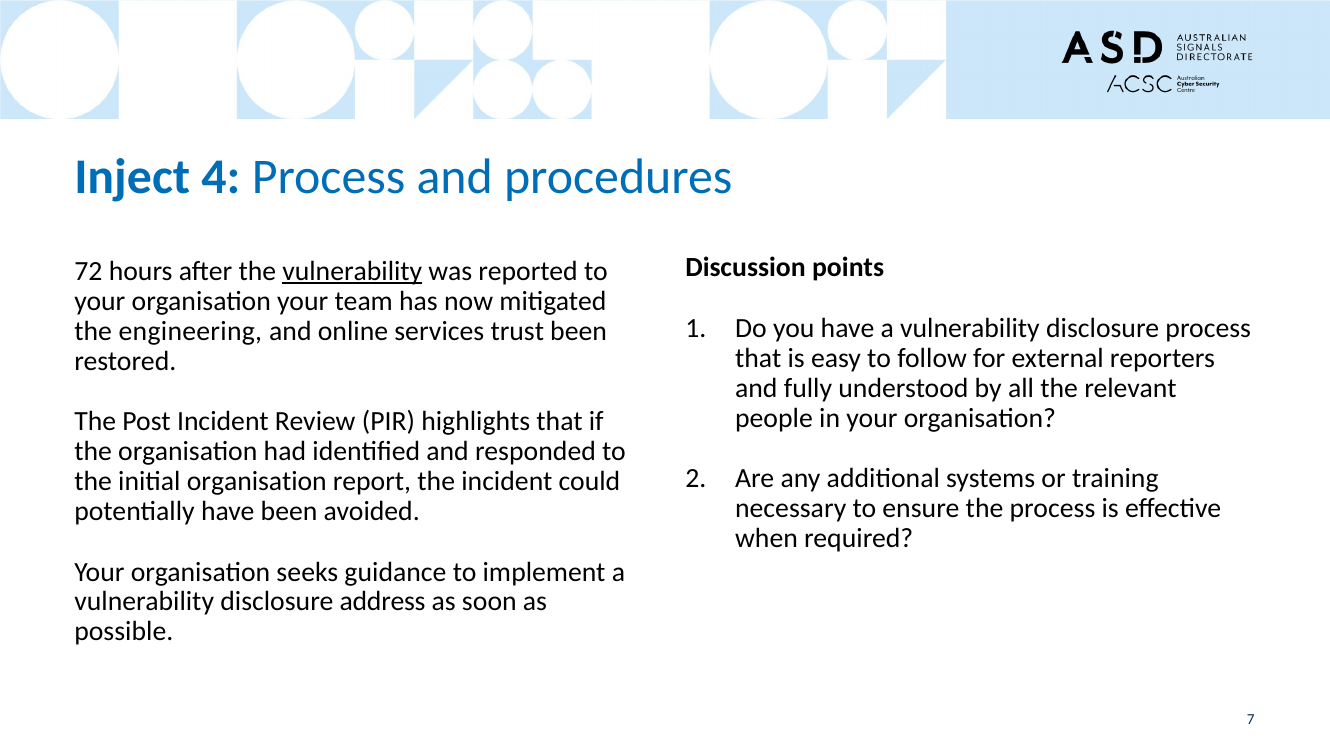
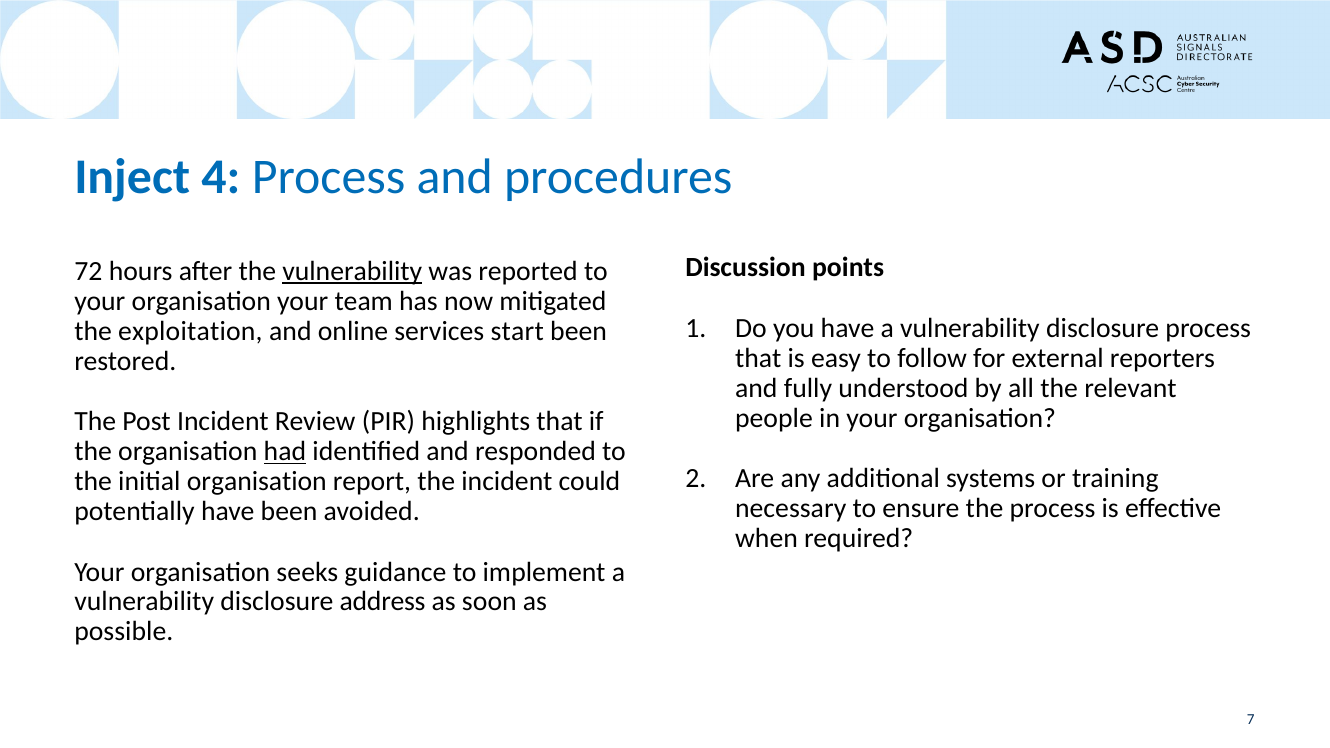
engineering: engineering -> exploitation
trust: trust -> start
had underline: none -> present
